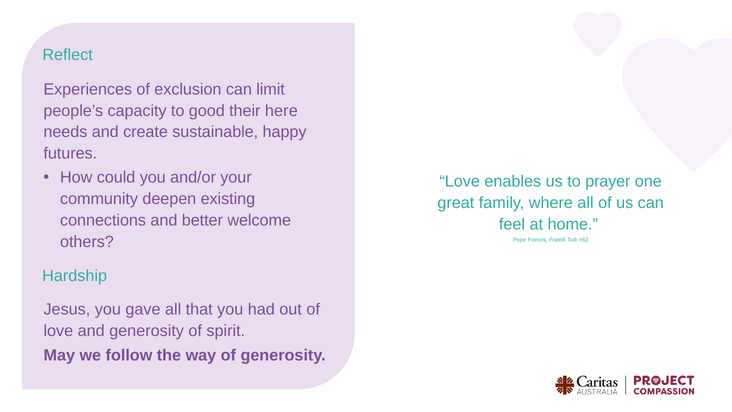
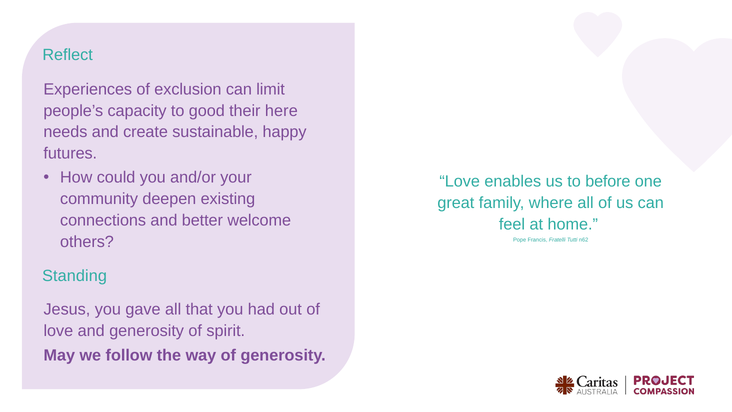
prayer: prayer -> before
Hardship: Hardship -> Standing
